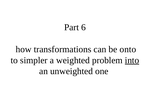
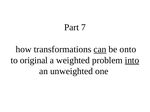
6: 6 -> 7
can underline: none -> present
simpler: simpler -> original
